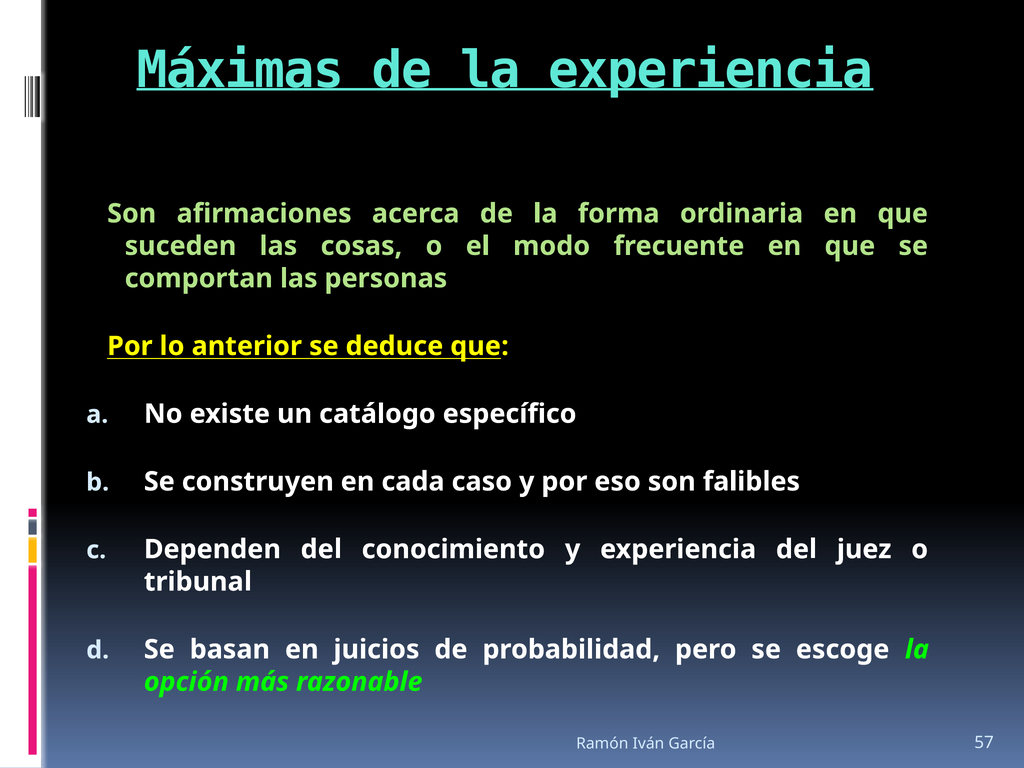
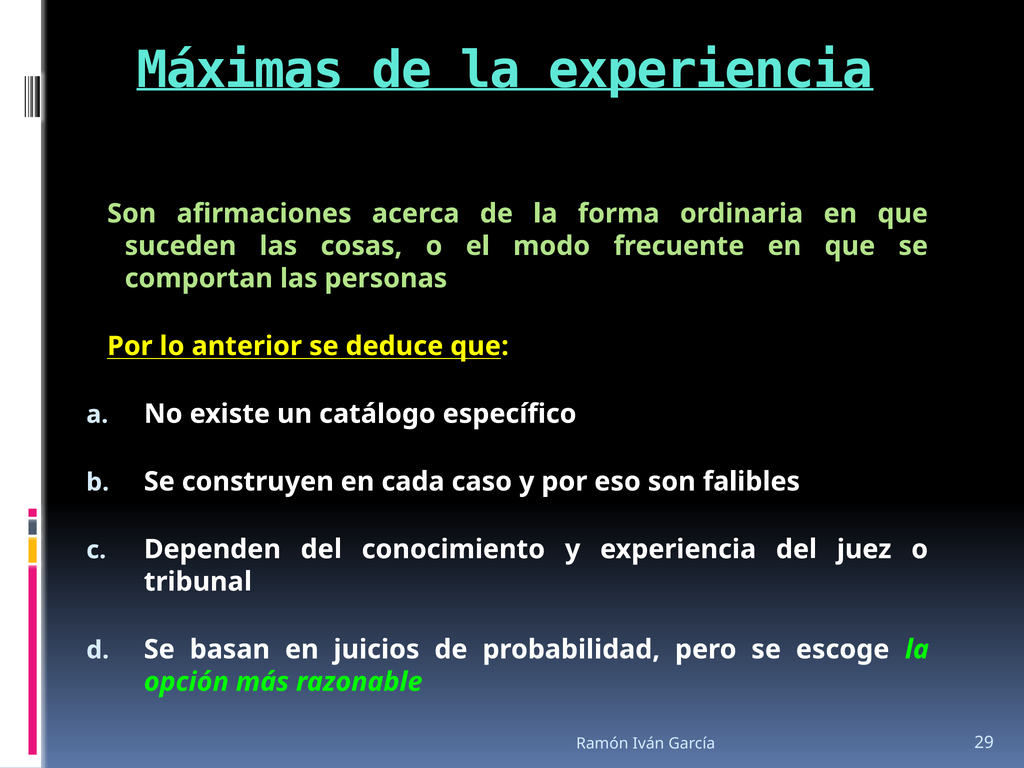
57: 57 -> 29
